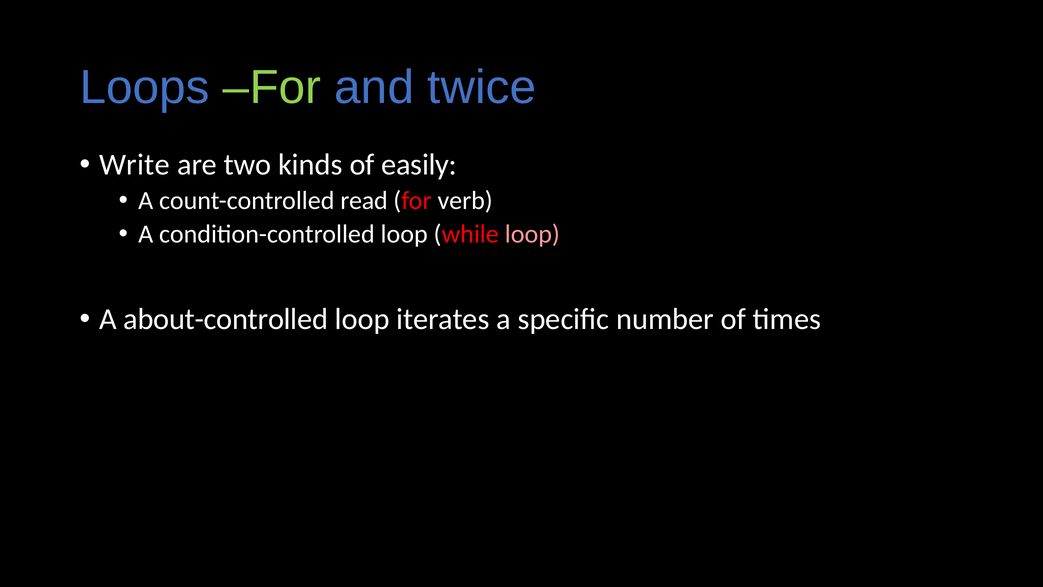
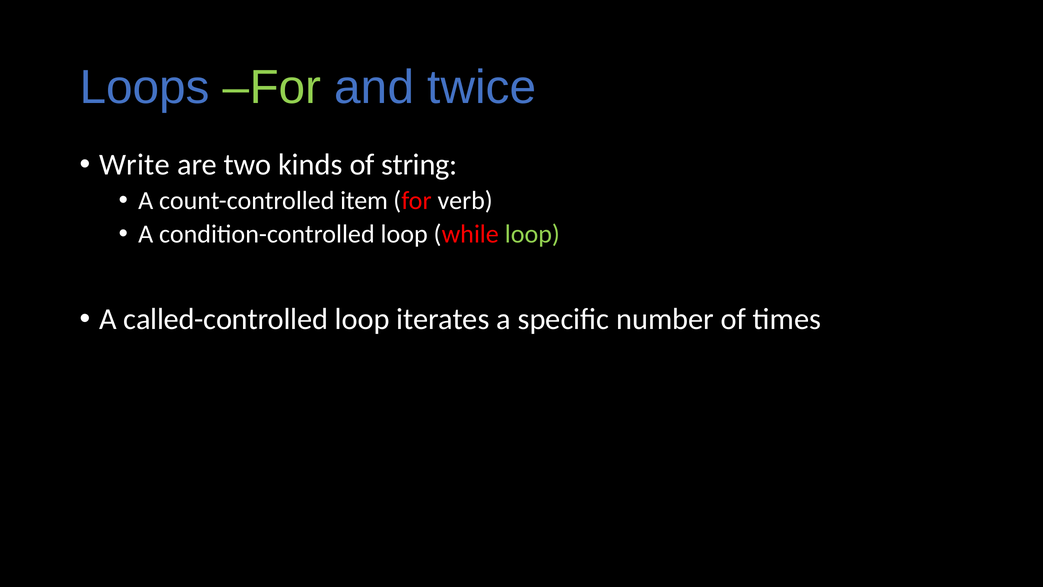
easily: easily -> string
read: read -> item
loop at (532, 234) colour: pink -> light green
about-controlled: about-controlled -> called-controlled
